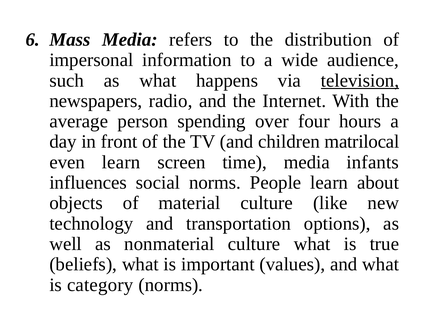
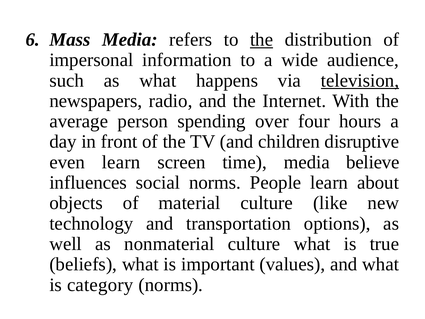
the at (262, 40) underline: none -> present
matrilocal: matrilocal -> disruptive
infants: infants -> believe
